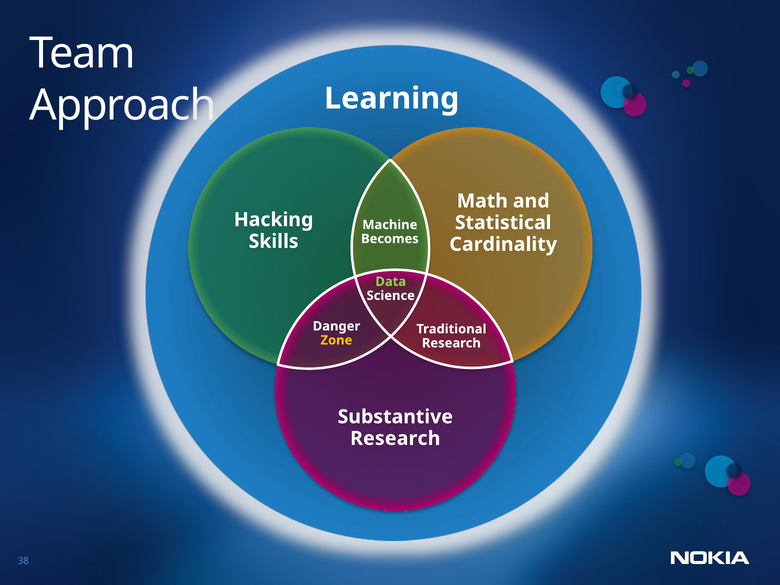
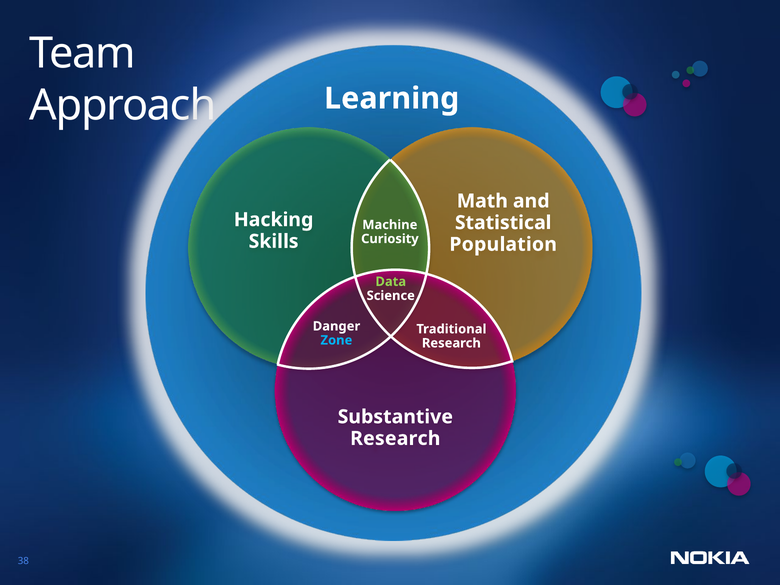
Becomes: Becomes -> Curiosity
Cardinality: Cardinality -> Population
Zone colour: yellow -> light blue
